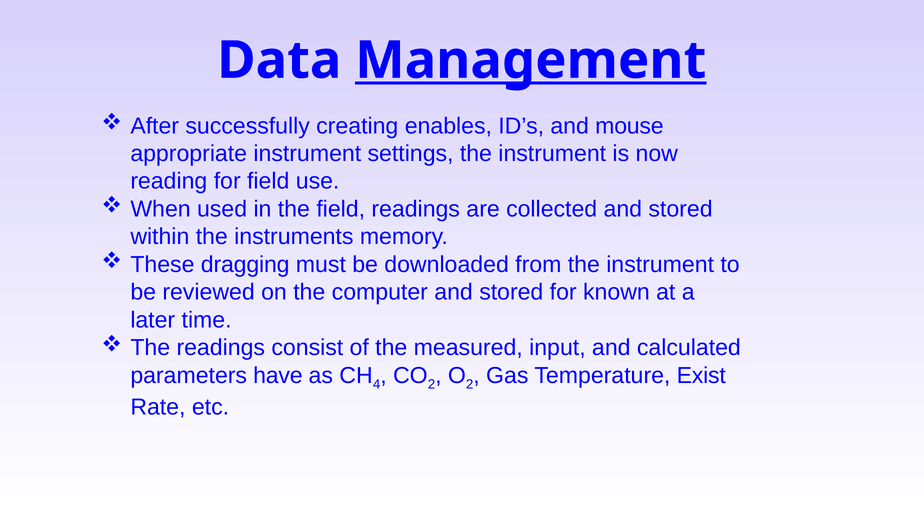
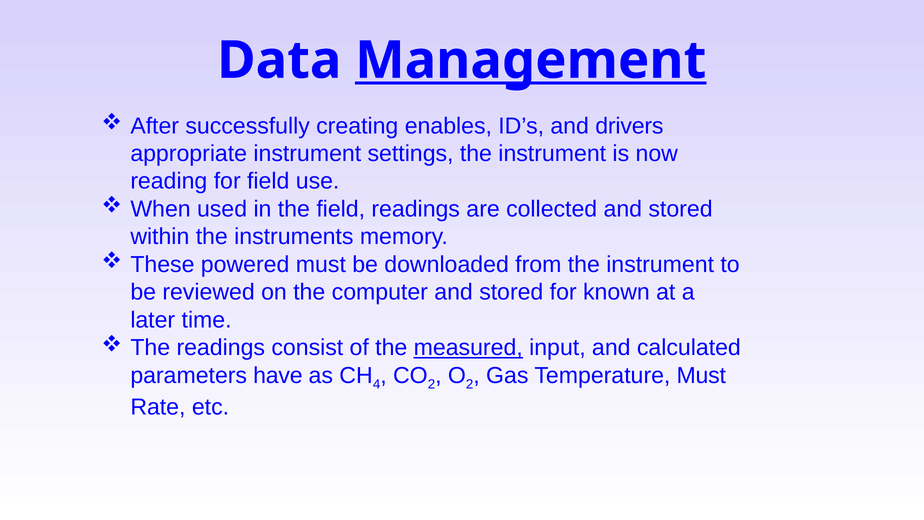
mouse: mouse -> drivers
dragging: dragging -> powered
measured underline: none -> present
Temperature Exist: Exist -> Must
